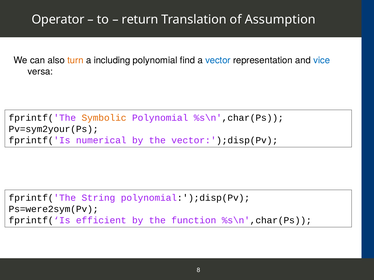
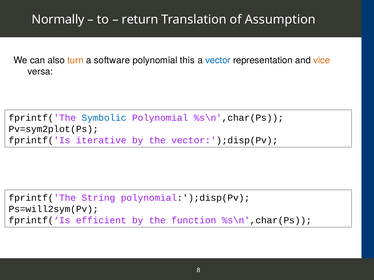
Operator: Operator -> Normally
including: including -> software
find: find -> this
vice colour: blue -> orange
Symbolic colour: orange -> blue
Pv=sym2your(Ps: Pv=sym2your(Ps -> Pv=sym2plot(Ps
numerical: numerical -> iterative
Ps=were2sym(Pv: Ps=were2sym(Pv -> Ps=will2sym(Pv
